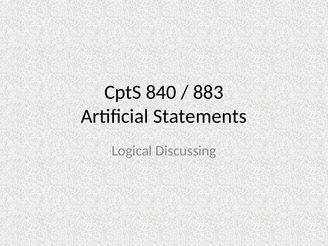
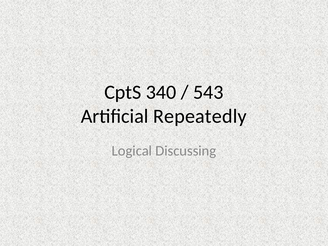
840: 840 -> 340
883: 883 -> 543
Statements: Statements -> Repeatedly
